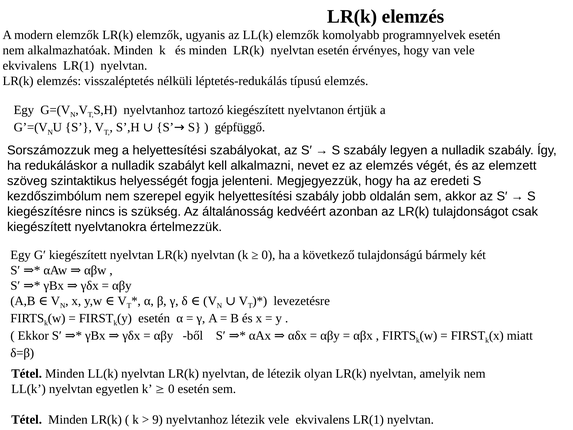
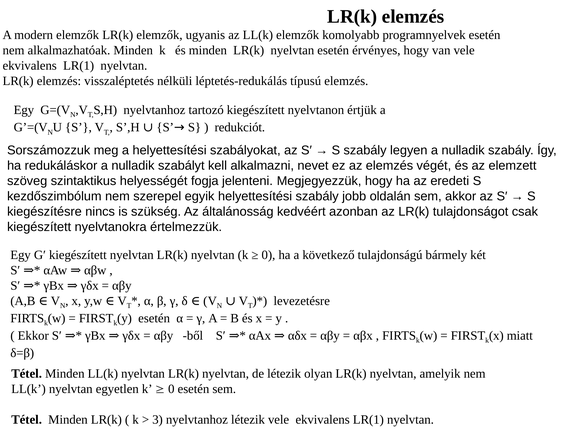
gépfüggő: gépfüggő -> redukciót
9: 9 -> 3
